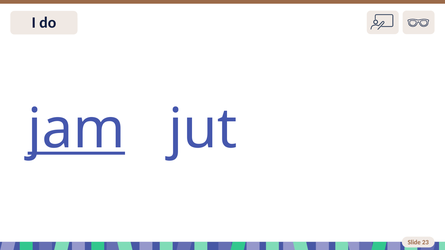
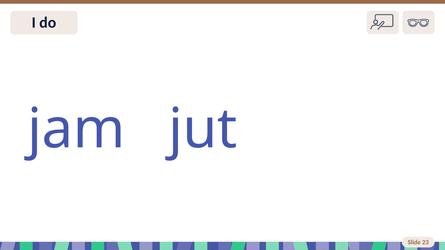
jam underline: present -> none
